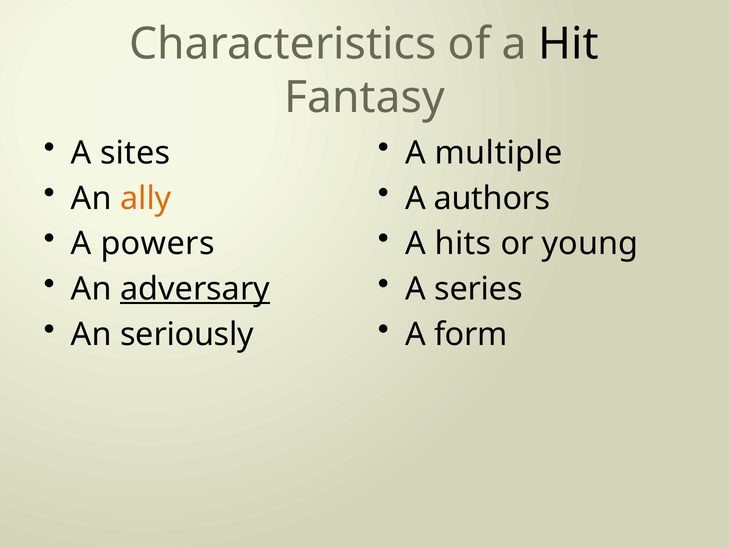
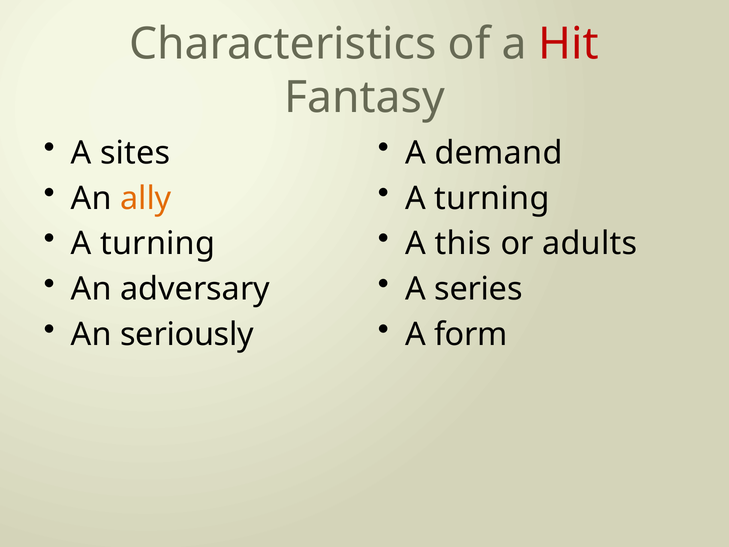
Hit colour: black -> red
multiple: multiple -> demand
authors at (492, 198): authors -> turning
powers at (158, 244): powers -> turning
hits: hits -> this
young: young -> adults
adversary underline: present -> none
